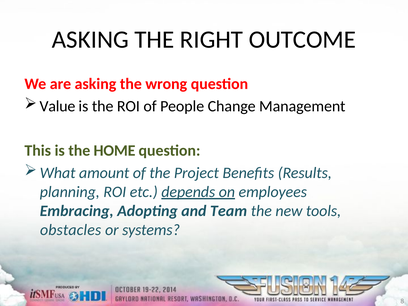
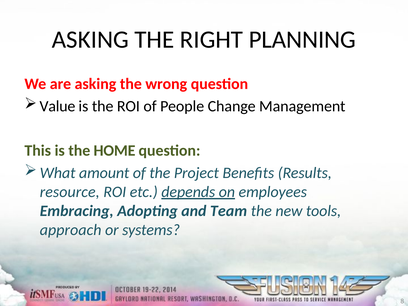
OUTCOME: OUTCOME -> PLANNING
planning: planning -> resource
obstacles: obstacles -> approach
